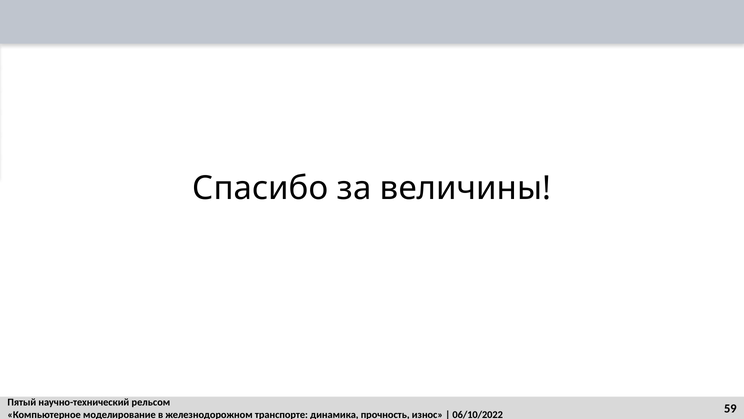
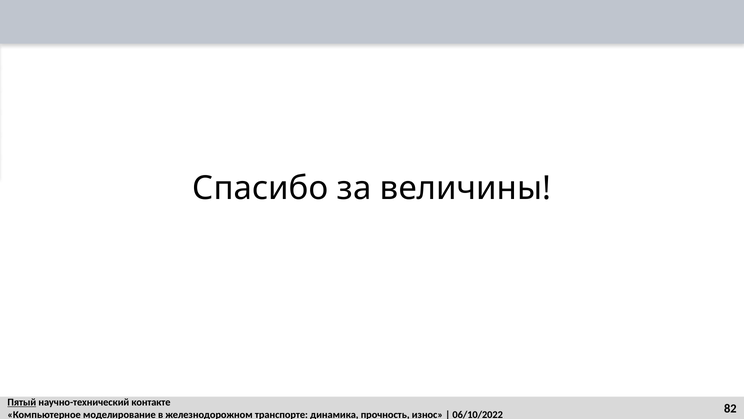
Пятый underline: none -> present
рельсом: рельсом -> контакте
59: 59 -> 82
